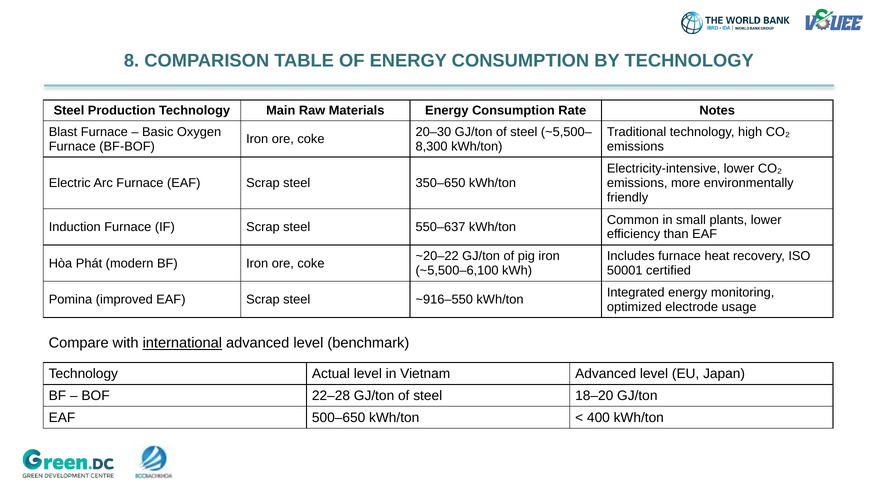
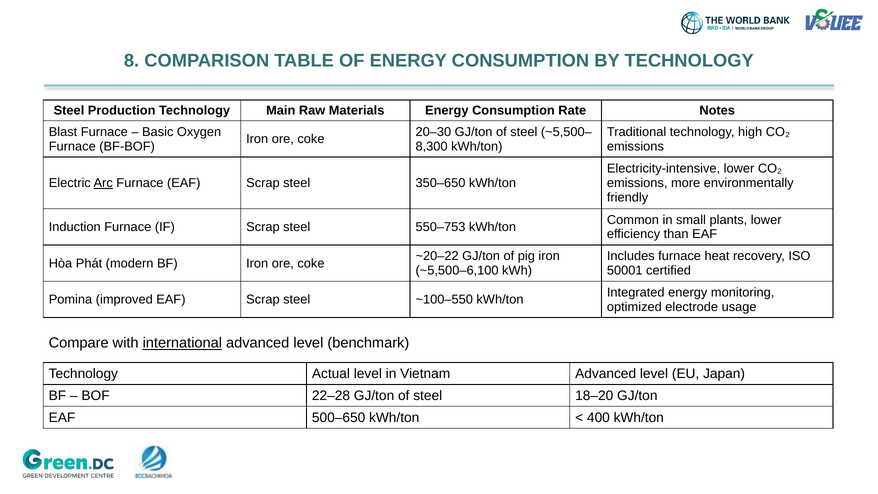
Arc underline: none -> present
550–637: 550–637 -> 550–753
~916–550: ~916–550 -> ~100–550
